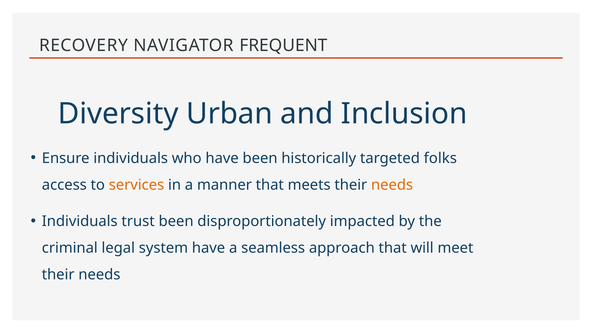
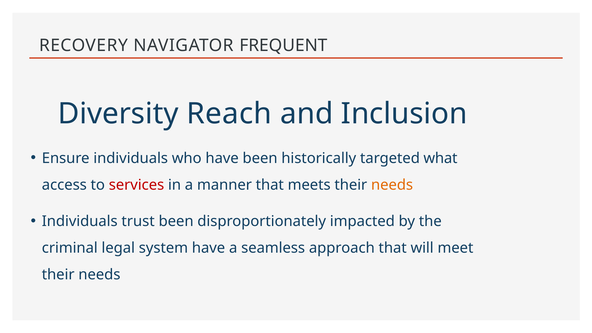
Urban: Urban -> Reach
folks: folks -> what
services colour: orange -> red
